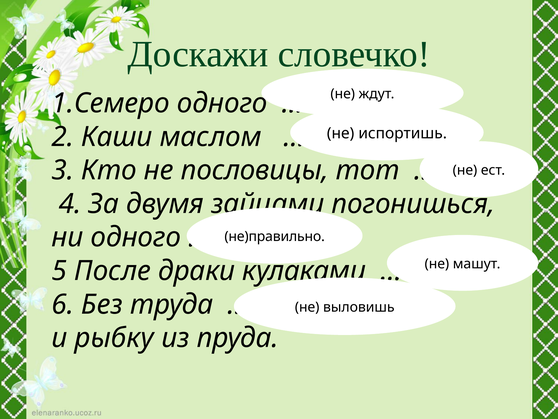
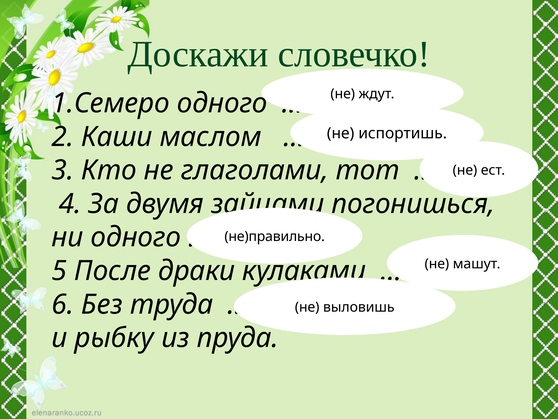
пословицы: пословицы -> глаголами
